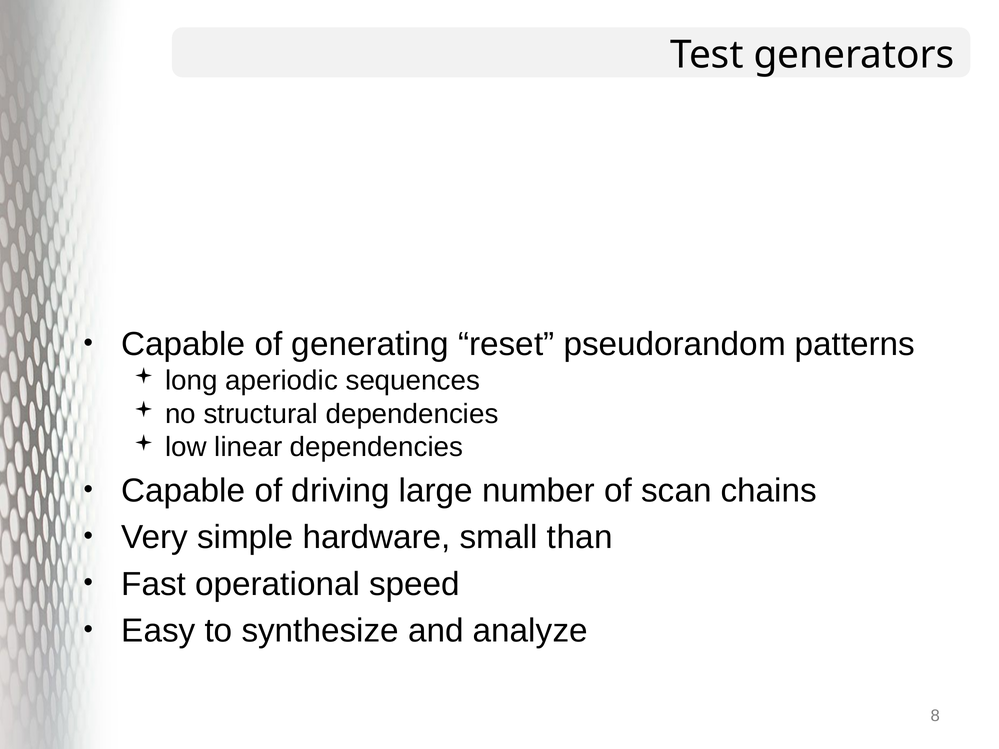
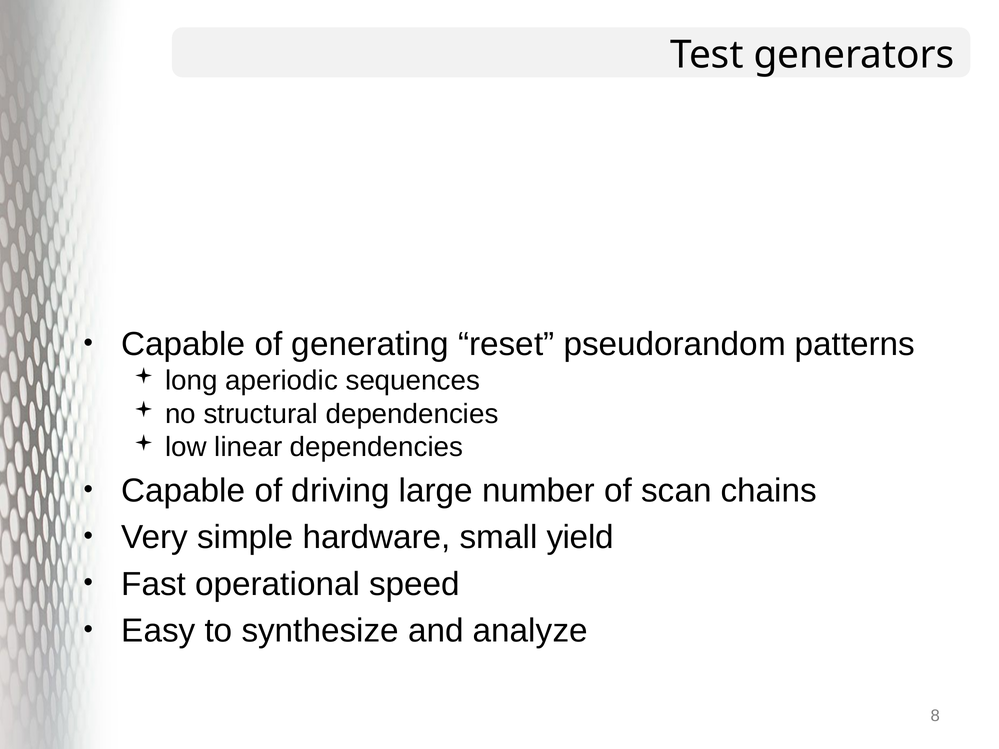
than: than -> yield
